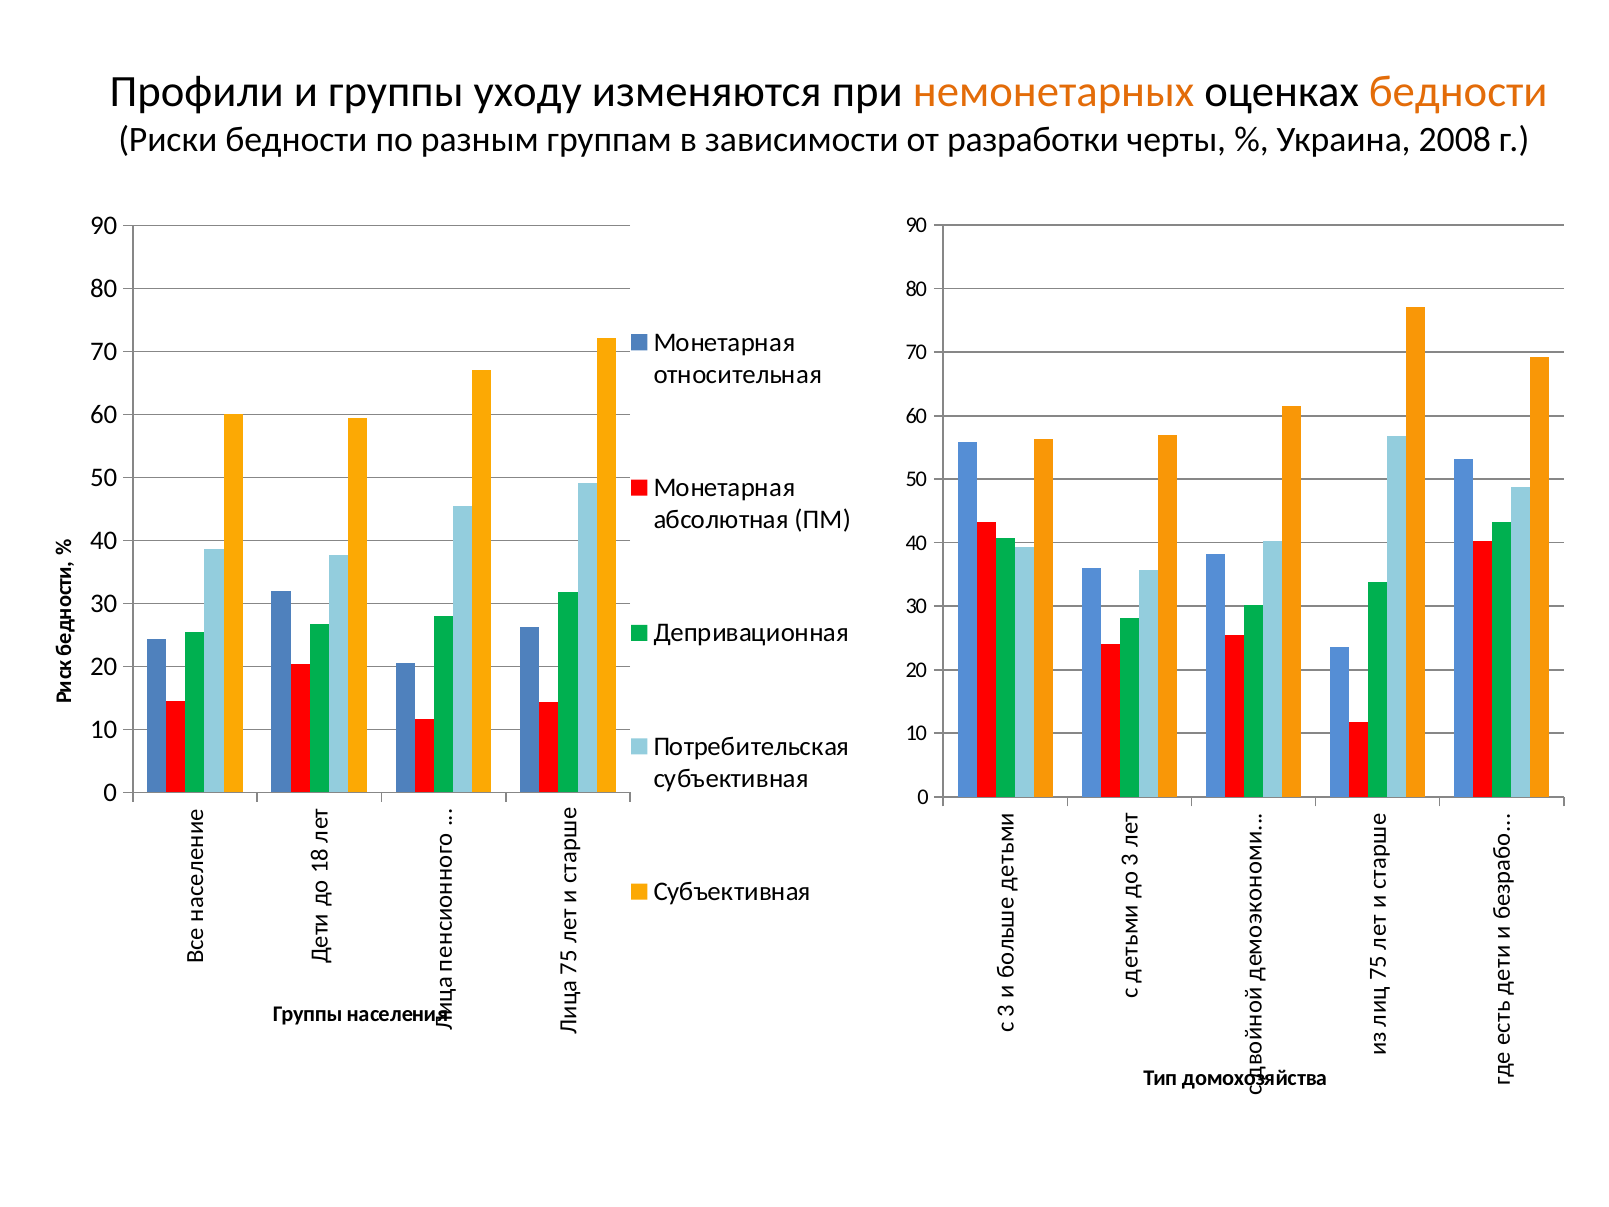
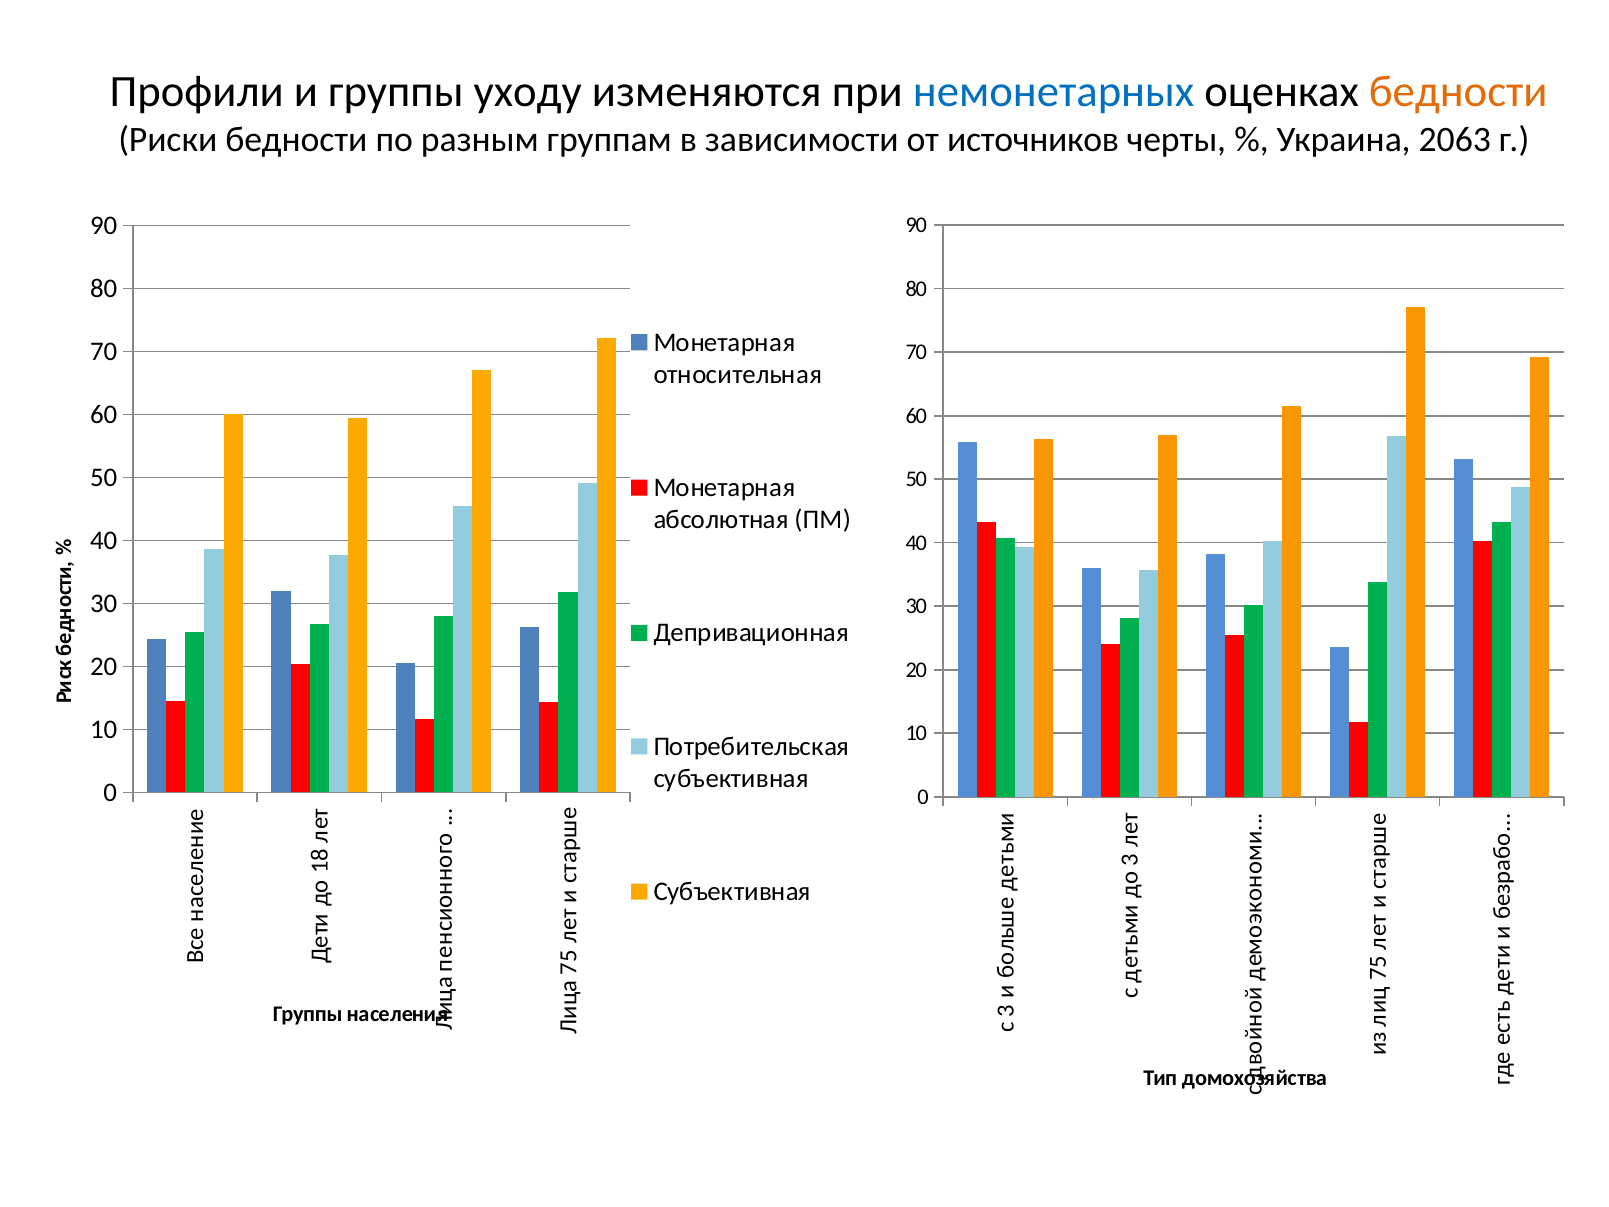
немонетарных colour: orange -> blue
разработки: разработки -> источников
2008: 2008 -> 2063
